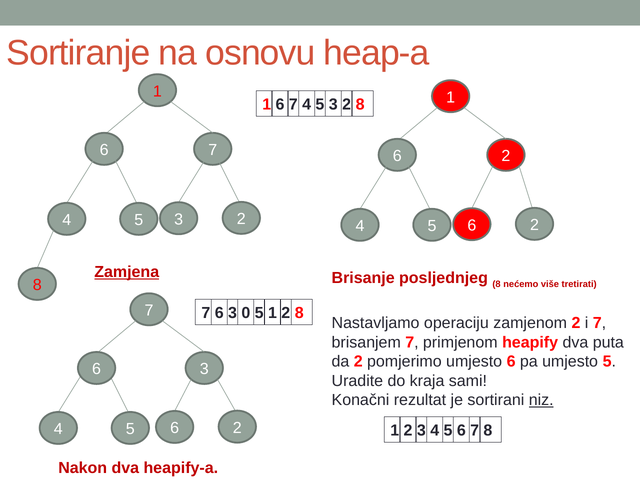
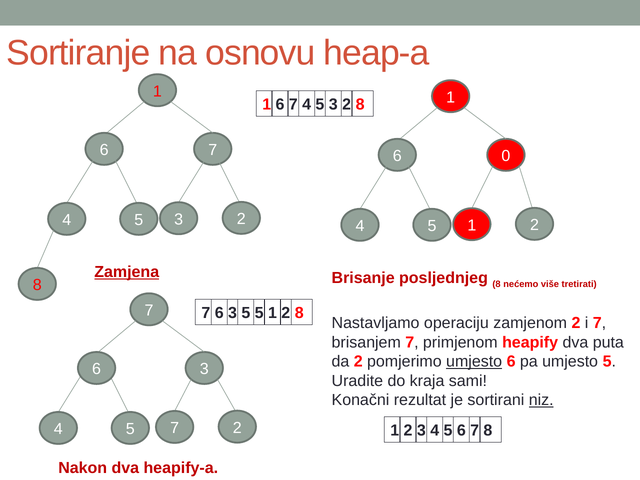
2 at (506, 156): 2 -> 0
6 at (472, 225): 6 -> 1
3 0: 0 -> 5
umjesto at (474, 362) underline: none -> present
6 at (175, 428): 6 -> 7
